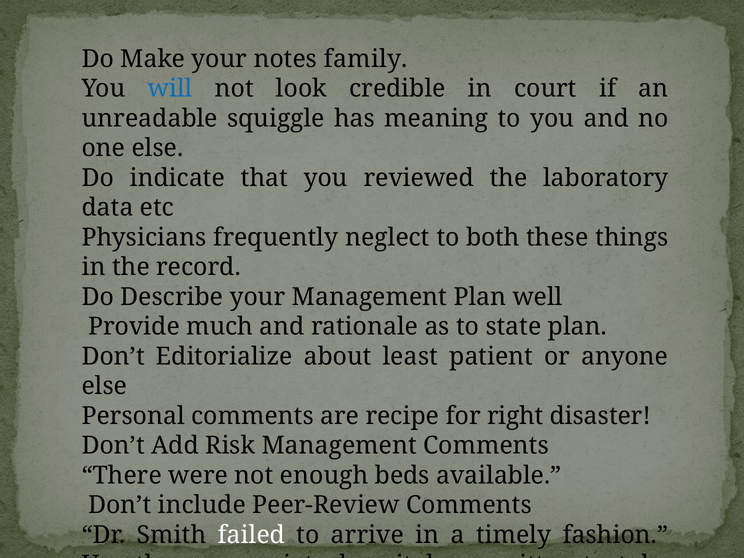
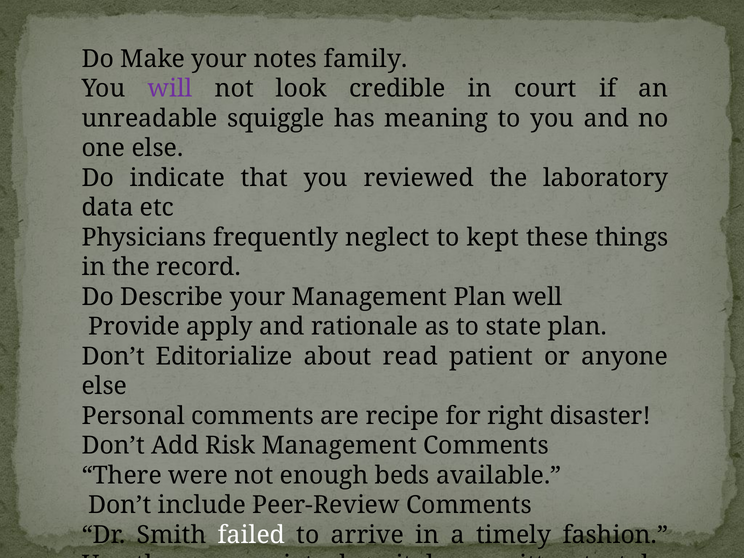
will colour: blue -> purple
both: both -> kept
much: much -> apply
least: least -> read
